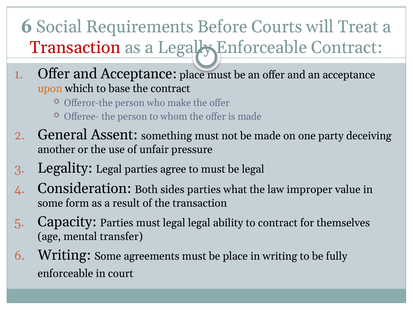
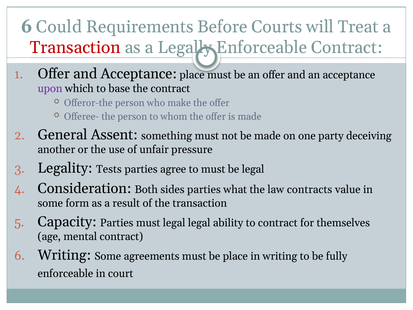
Social: Social -> Could
upon colour: orange -> purple
Legality Legal: Legal -> Tests
improper: improper -> contracts
mental transfer: transfer -> contract
